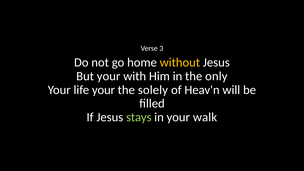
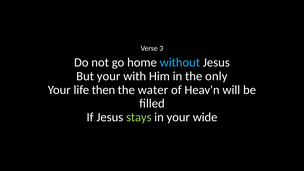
without colour: yellow -> light blue
life your: your -> then
solely: solely -> water
walk: walk -> wide
